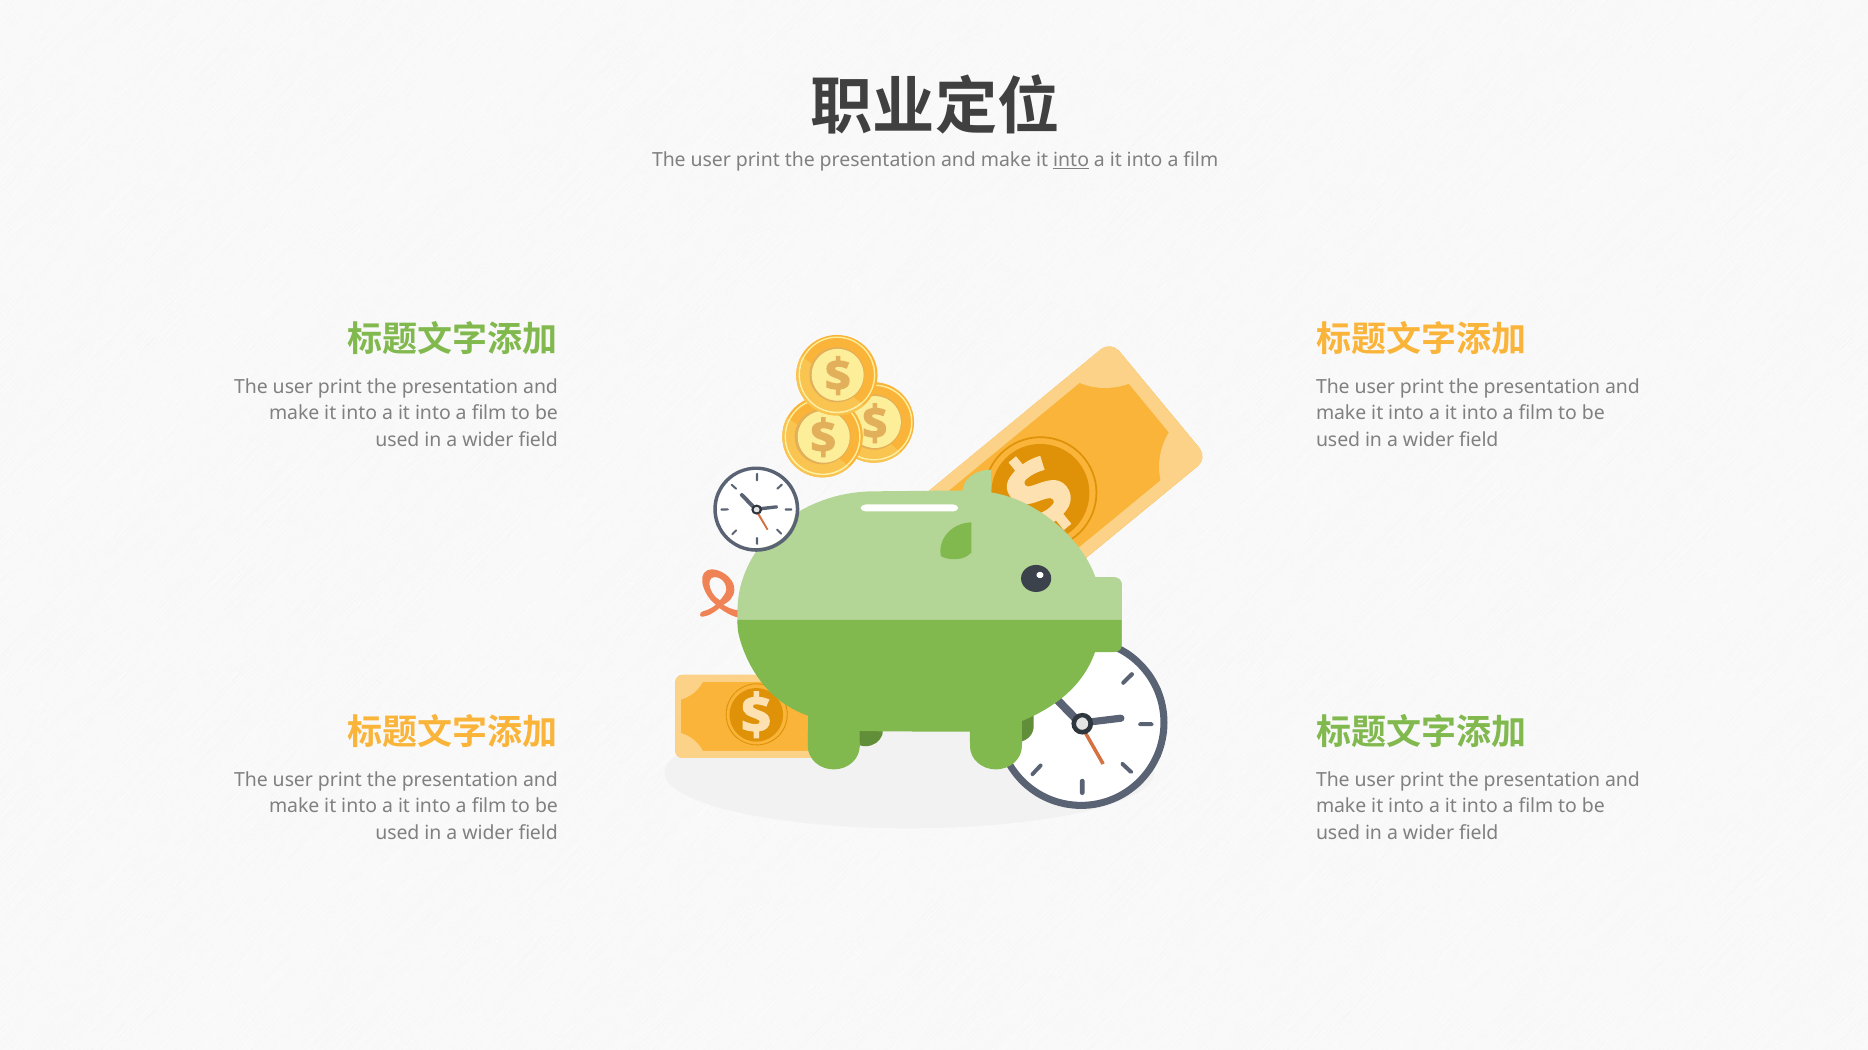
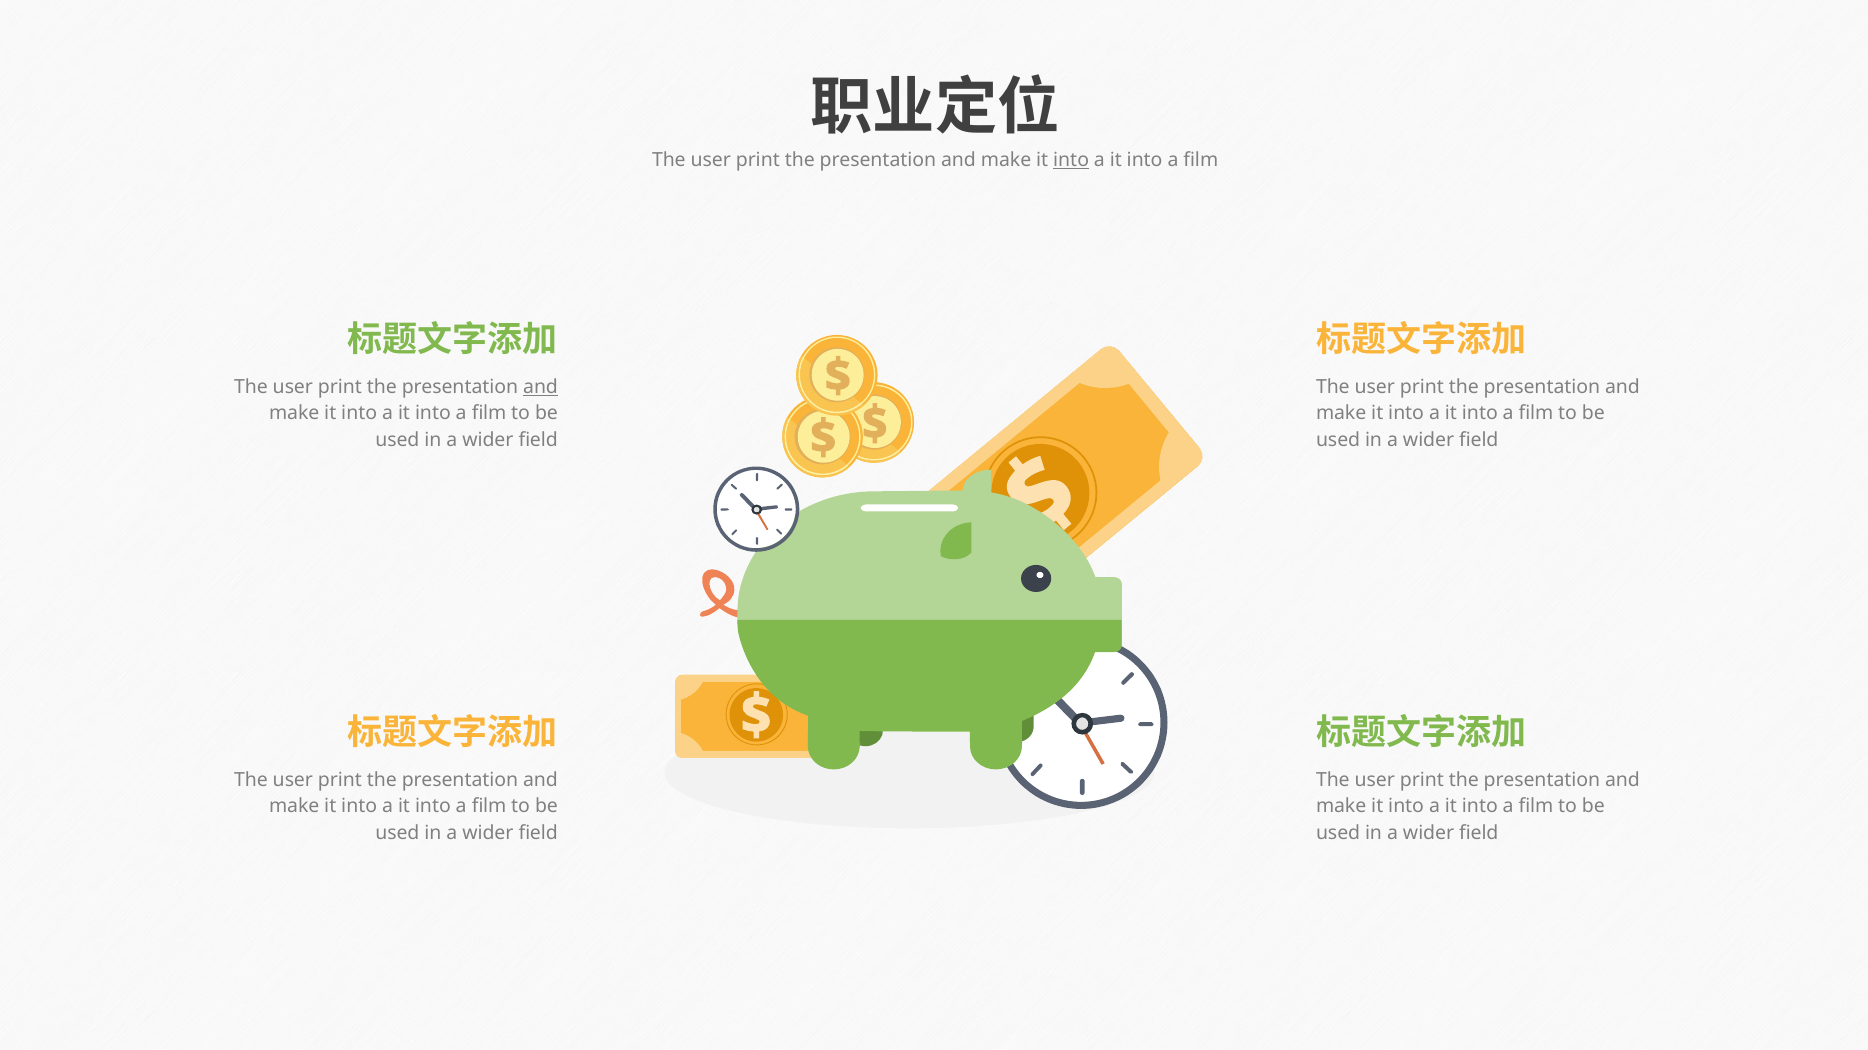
and at (541, 387) underline: none -> present
